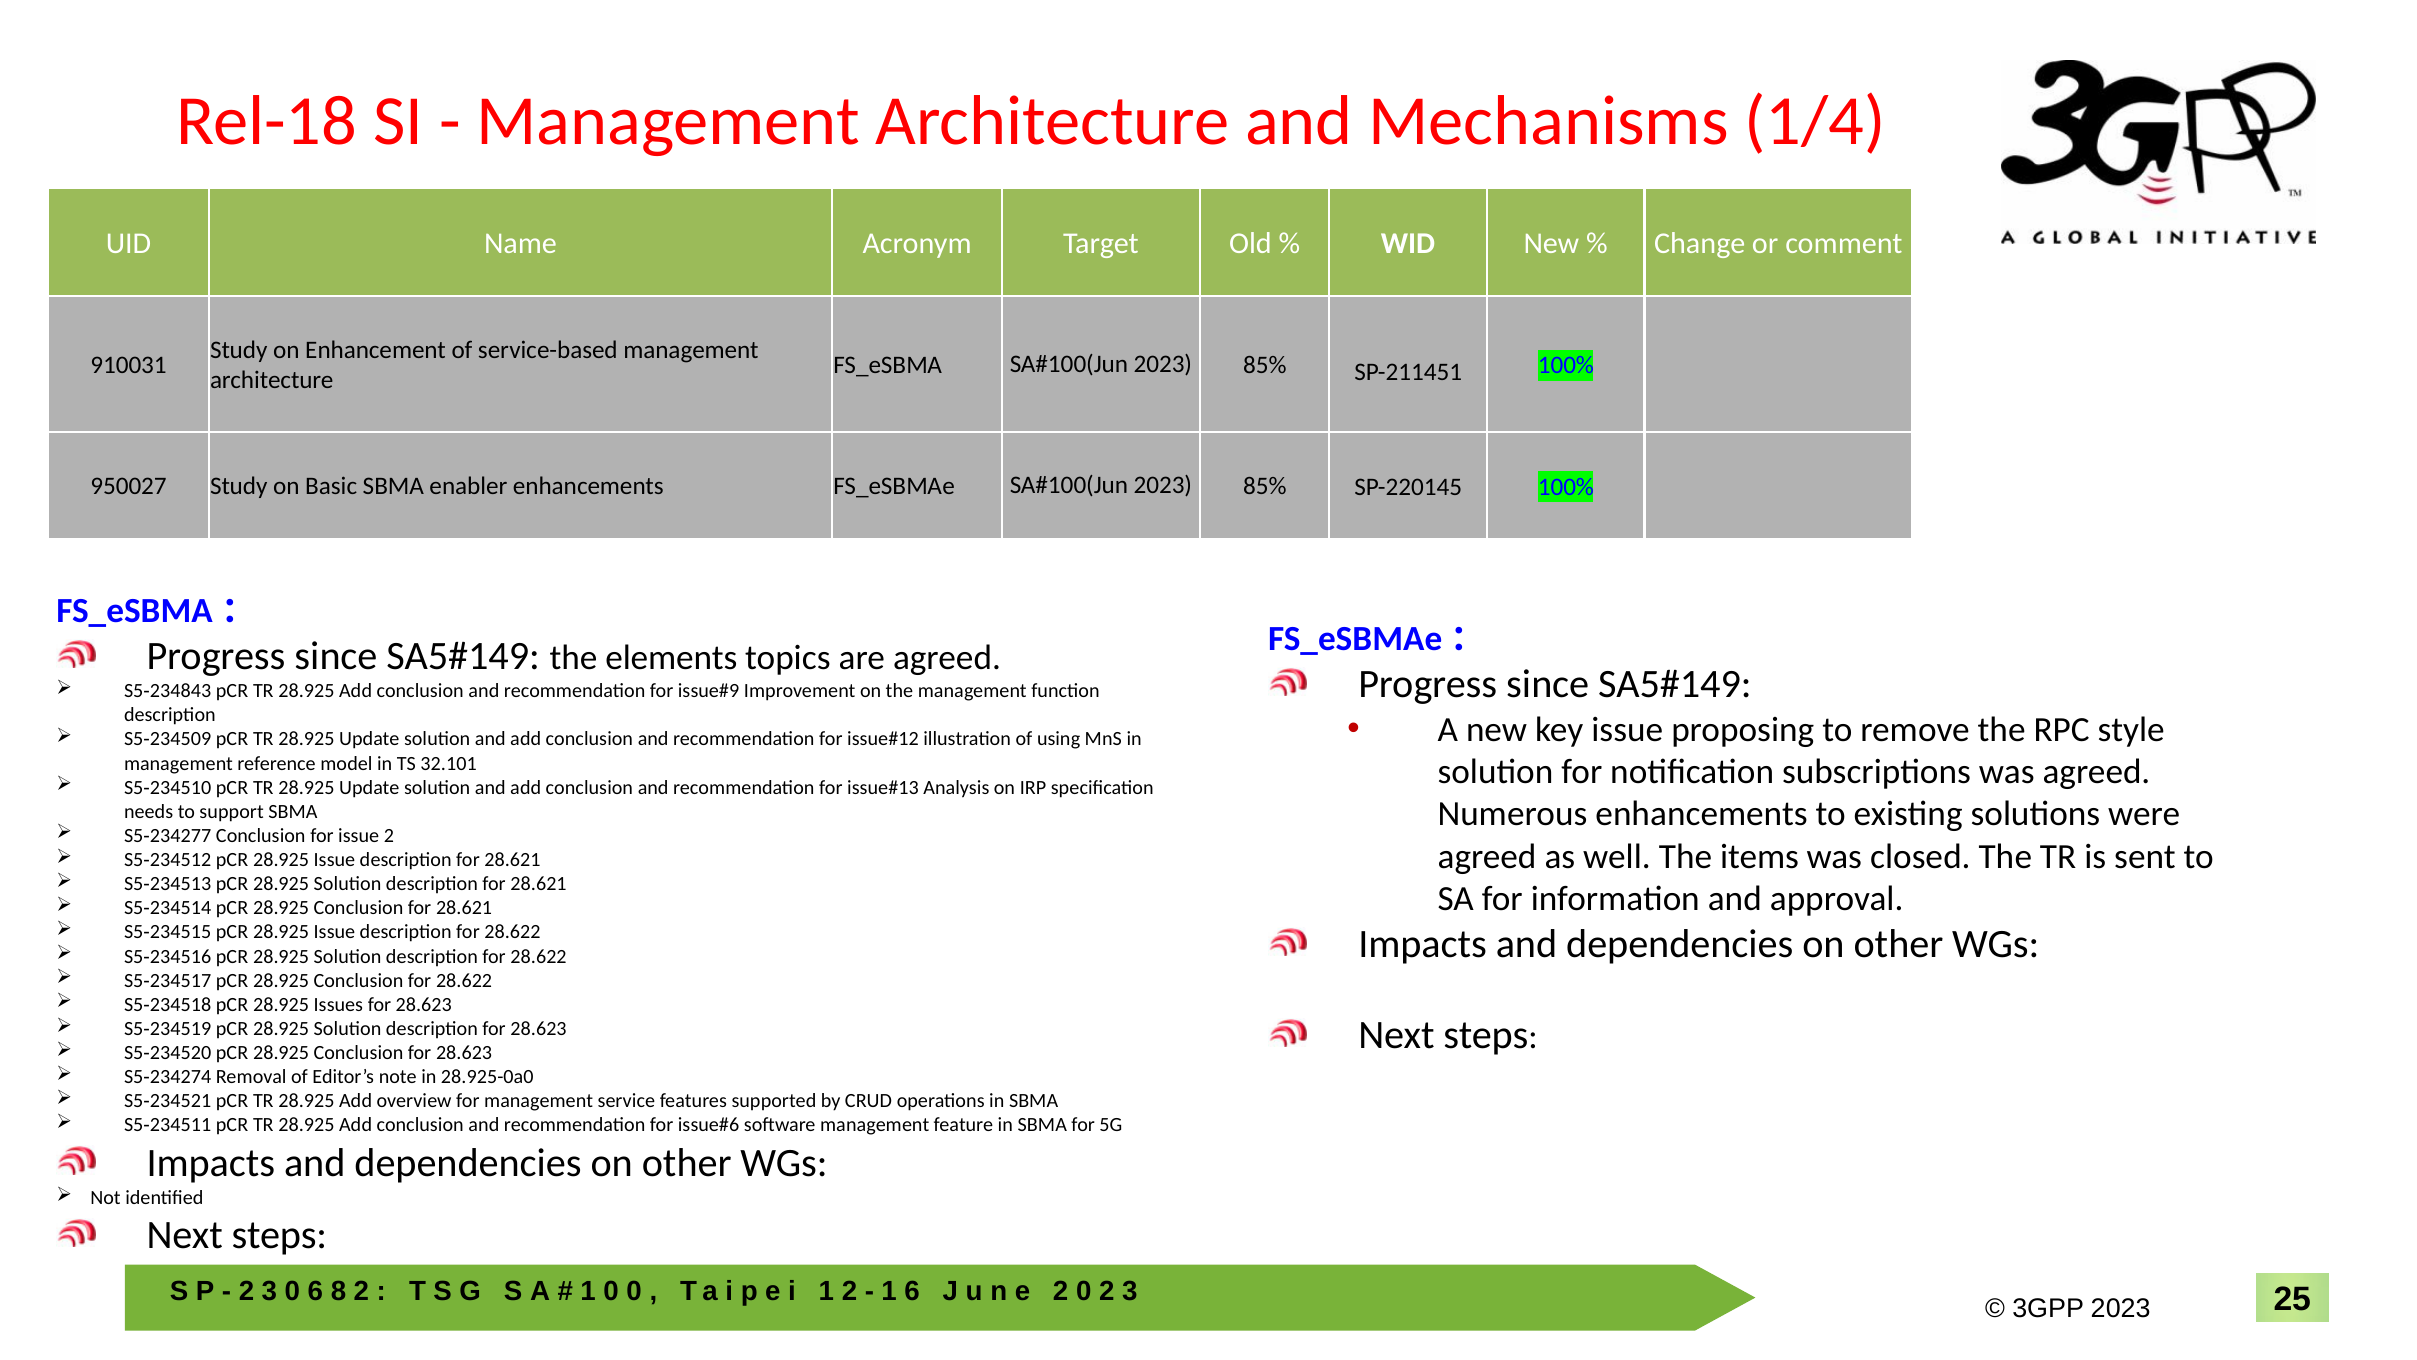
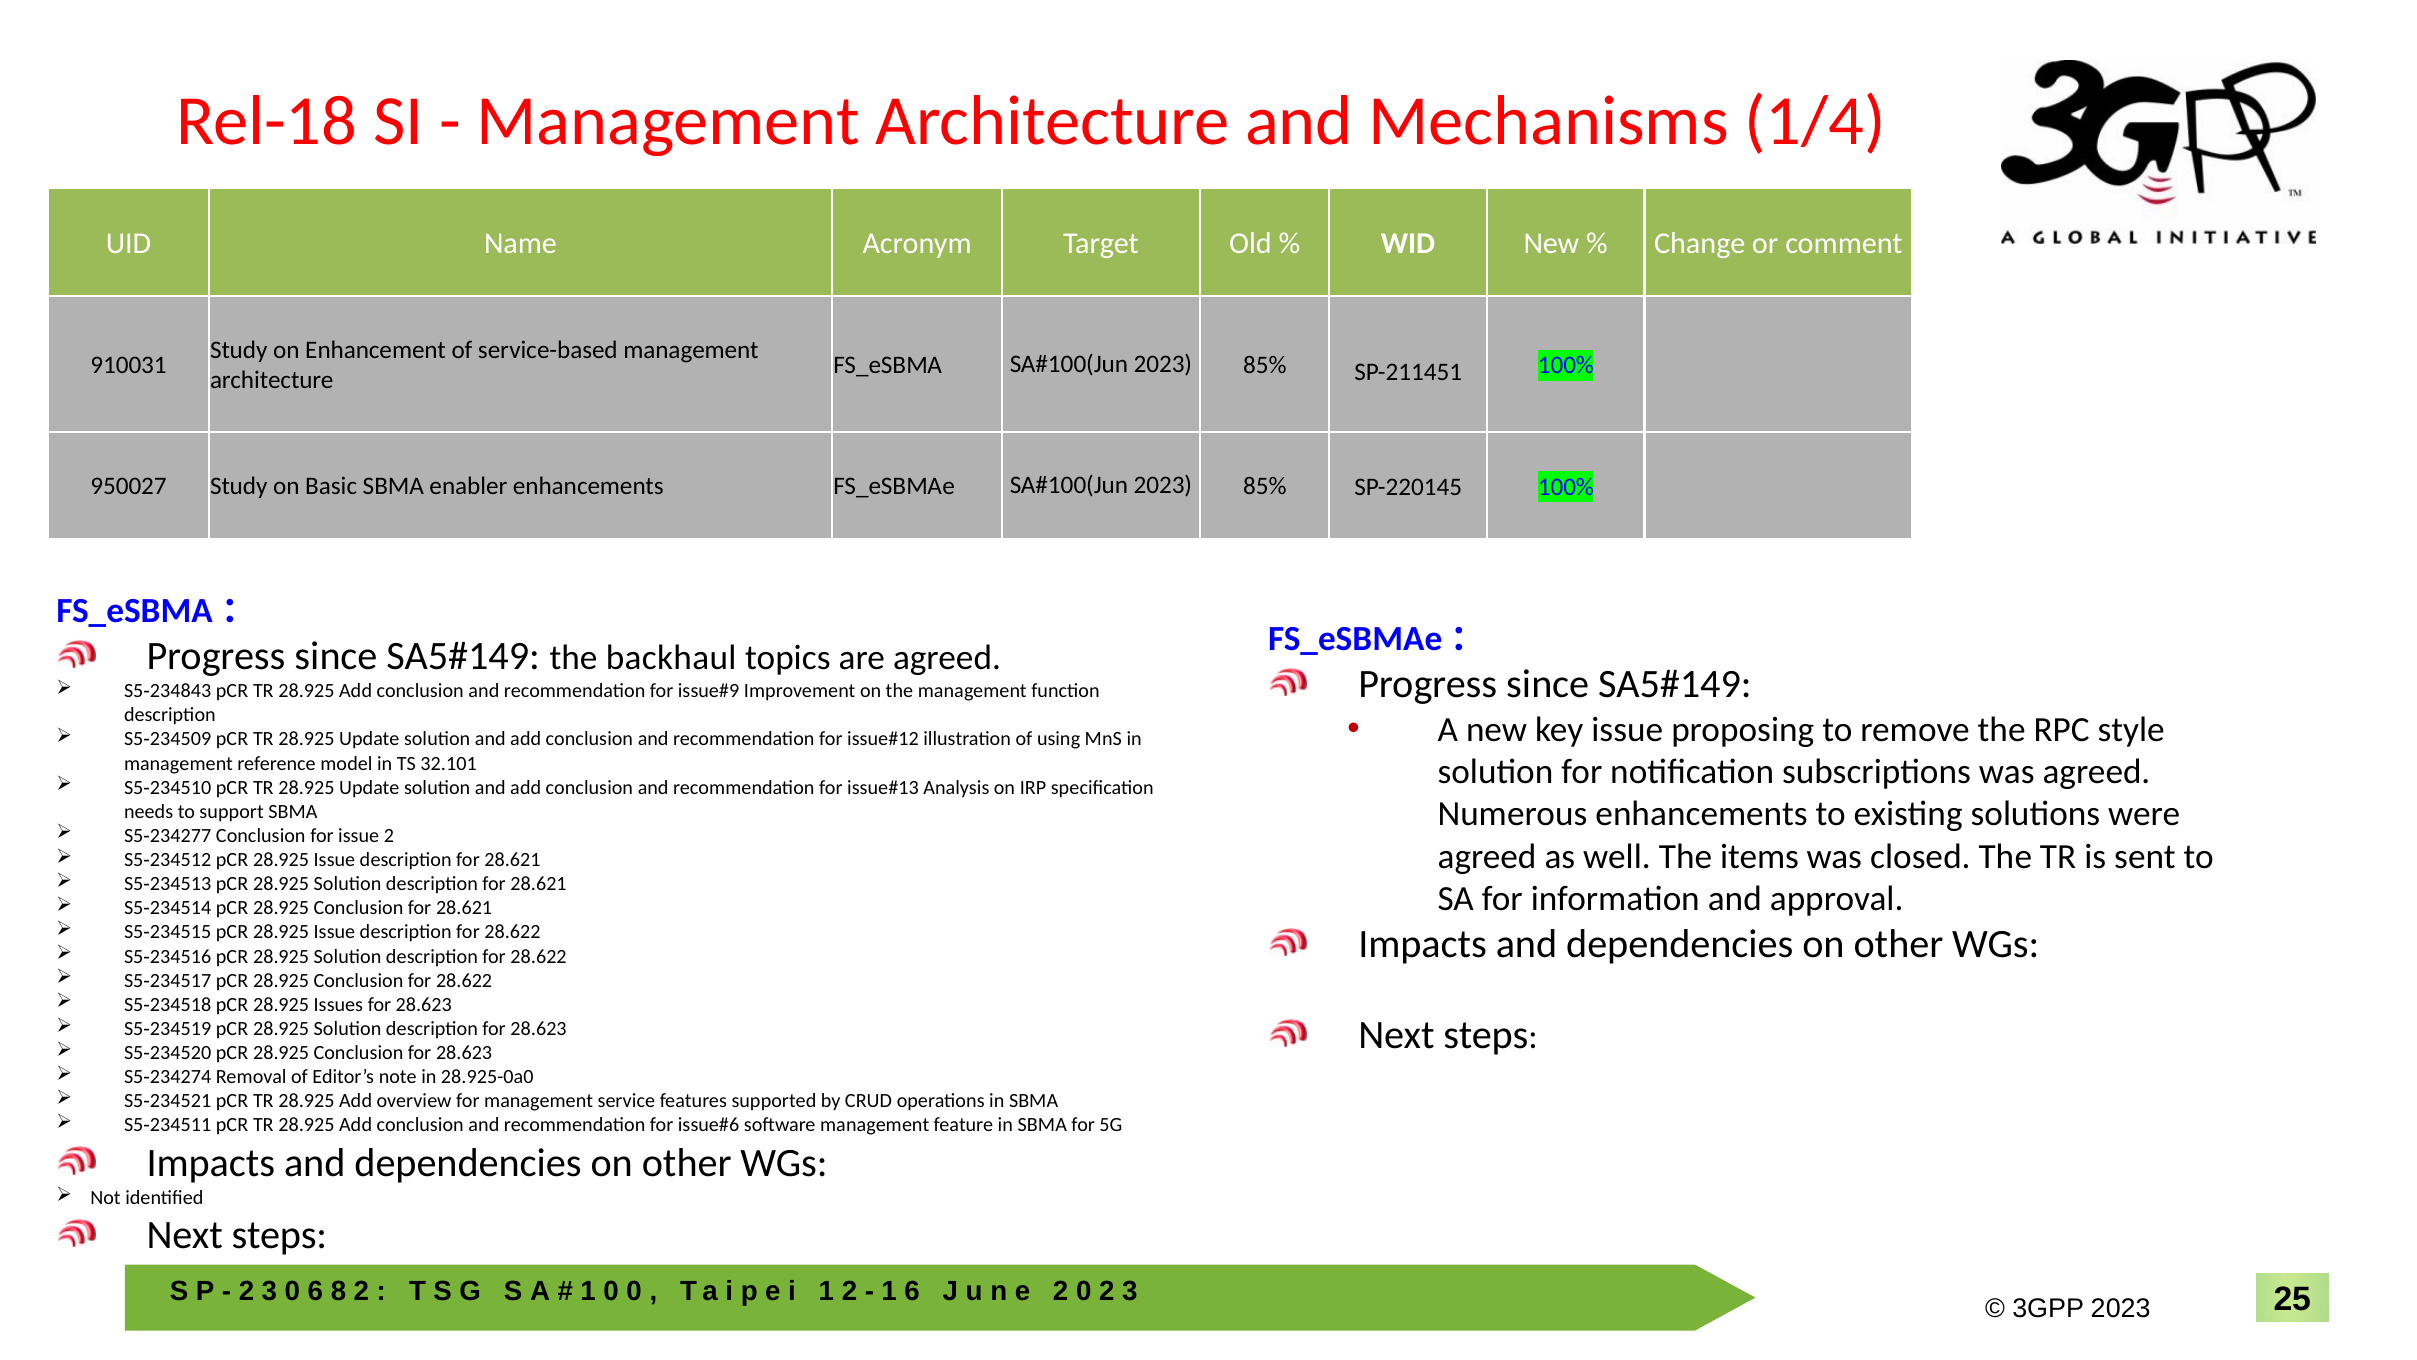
elements: elements -> backhaul
